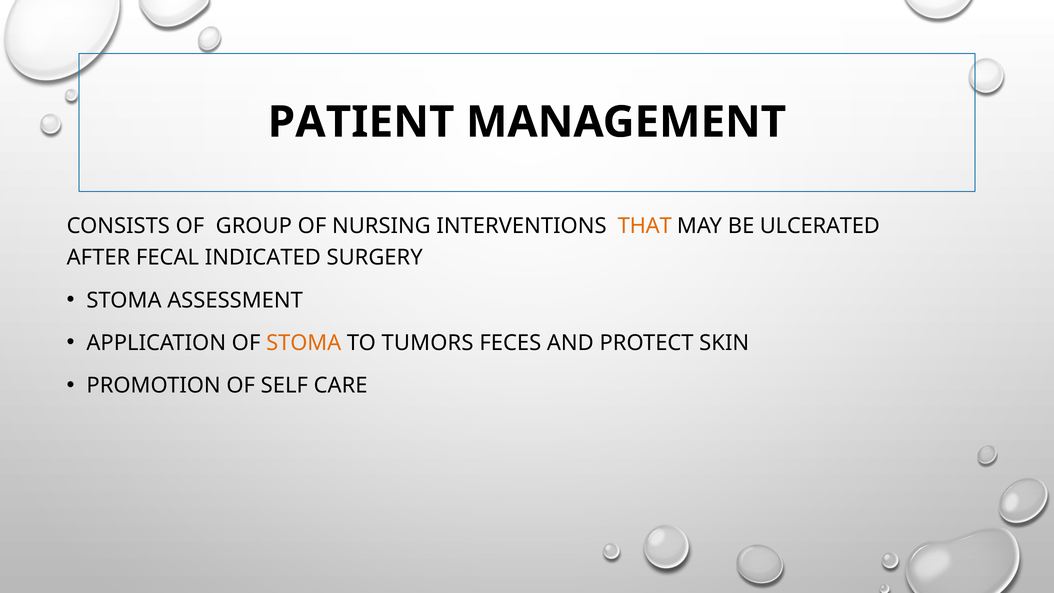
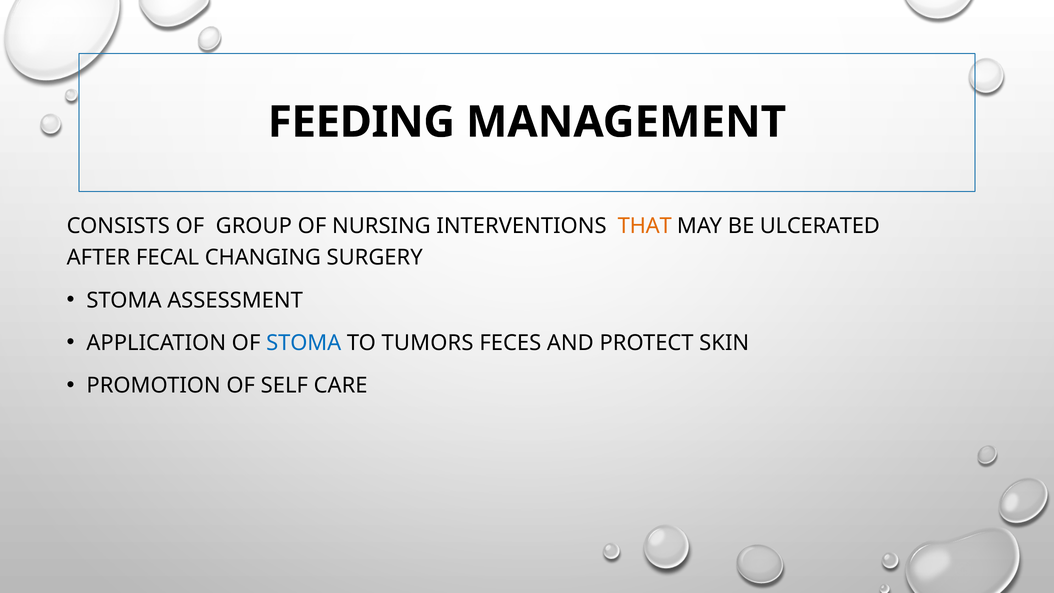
PATIENT: PATIENT -> FEEDING
INDICATED: INDICATED -> CHANGING
STOMA at (304, 343) colour: orange -> blue
